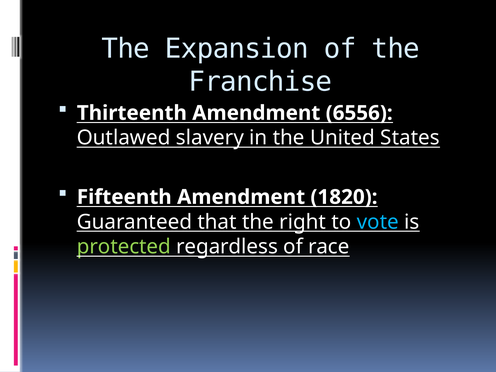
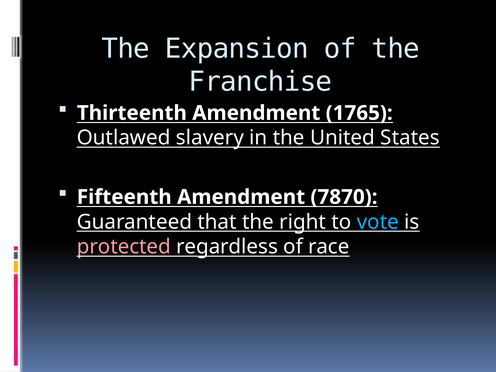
6556: 6556 -> 1765
1820: 1820 -> 7870
protected colour: light green -> pink
